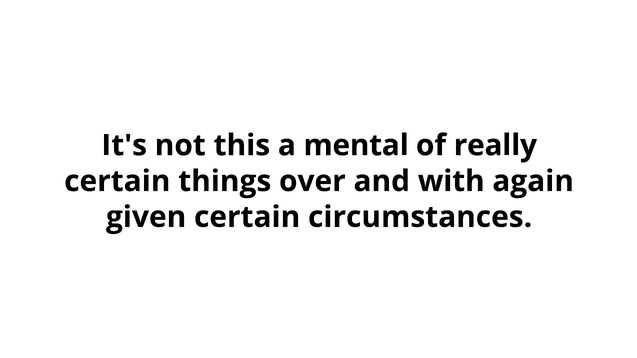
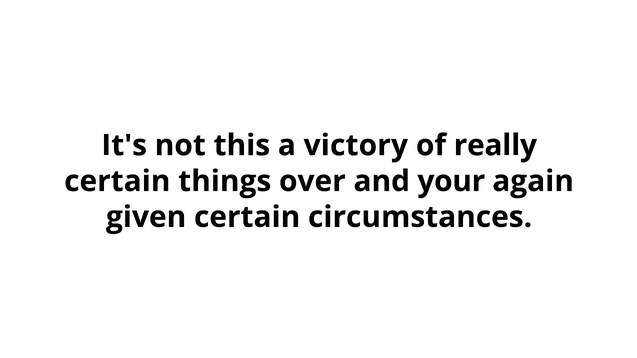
mental: mental -> victory
with: with -> your
